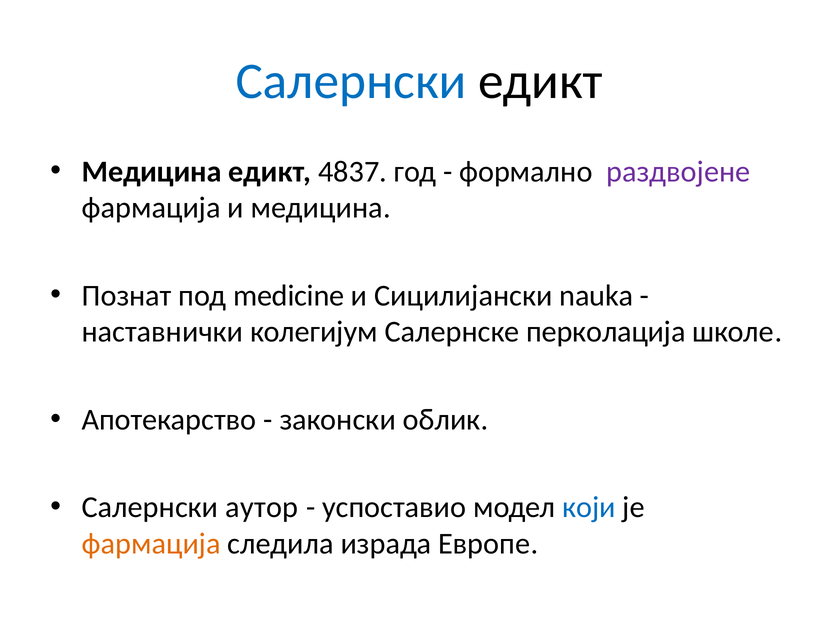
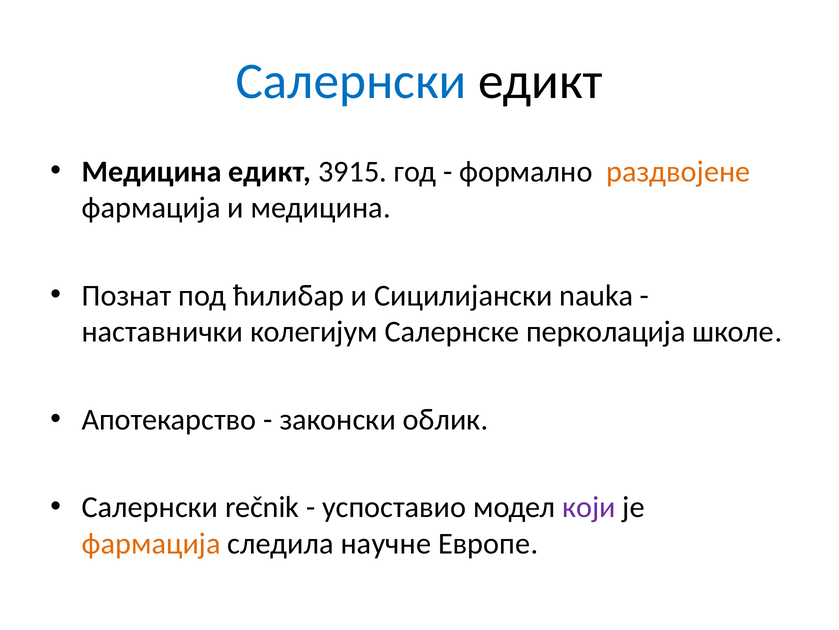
4837: 4837 -> 3915
раздвојене colour: purple -> orange
medicine: medicine -> ћилибар
аутор: аутор -> rečnik
који colour: blue -> purple
израда: израда -> научне
